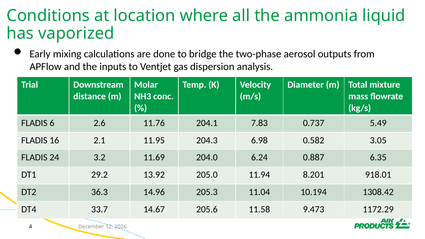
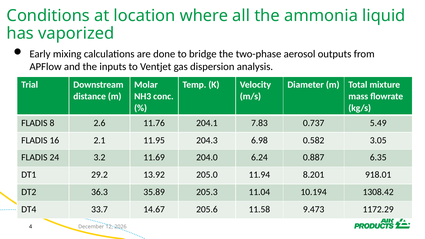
6: 6 -> 8
14.96: 14.96 -> 35.89
